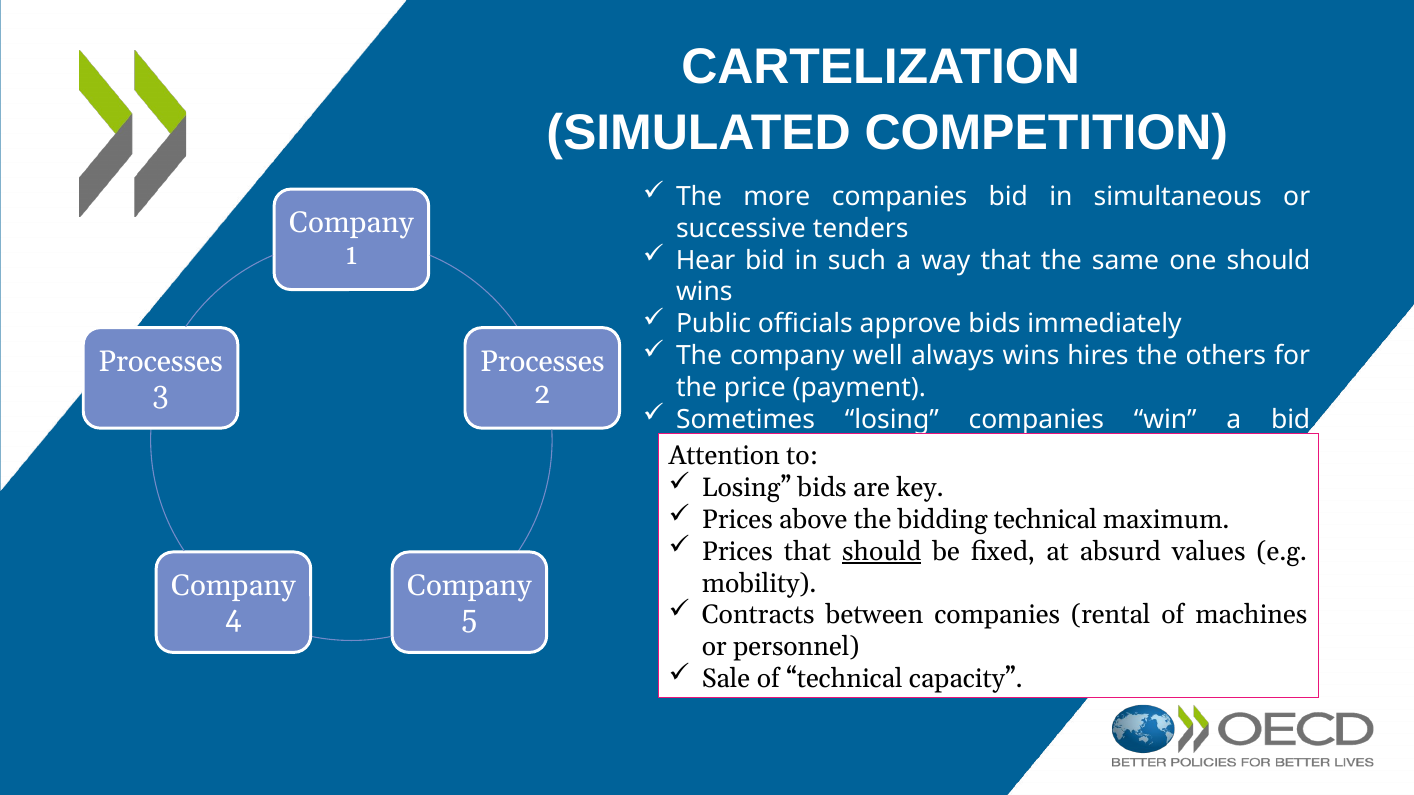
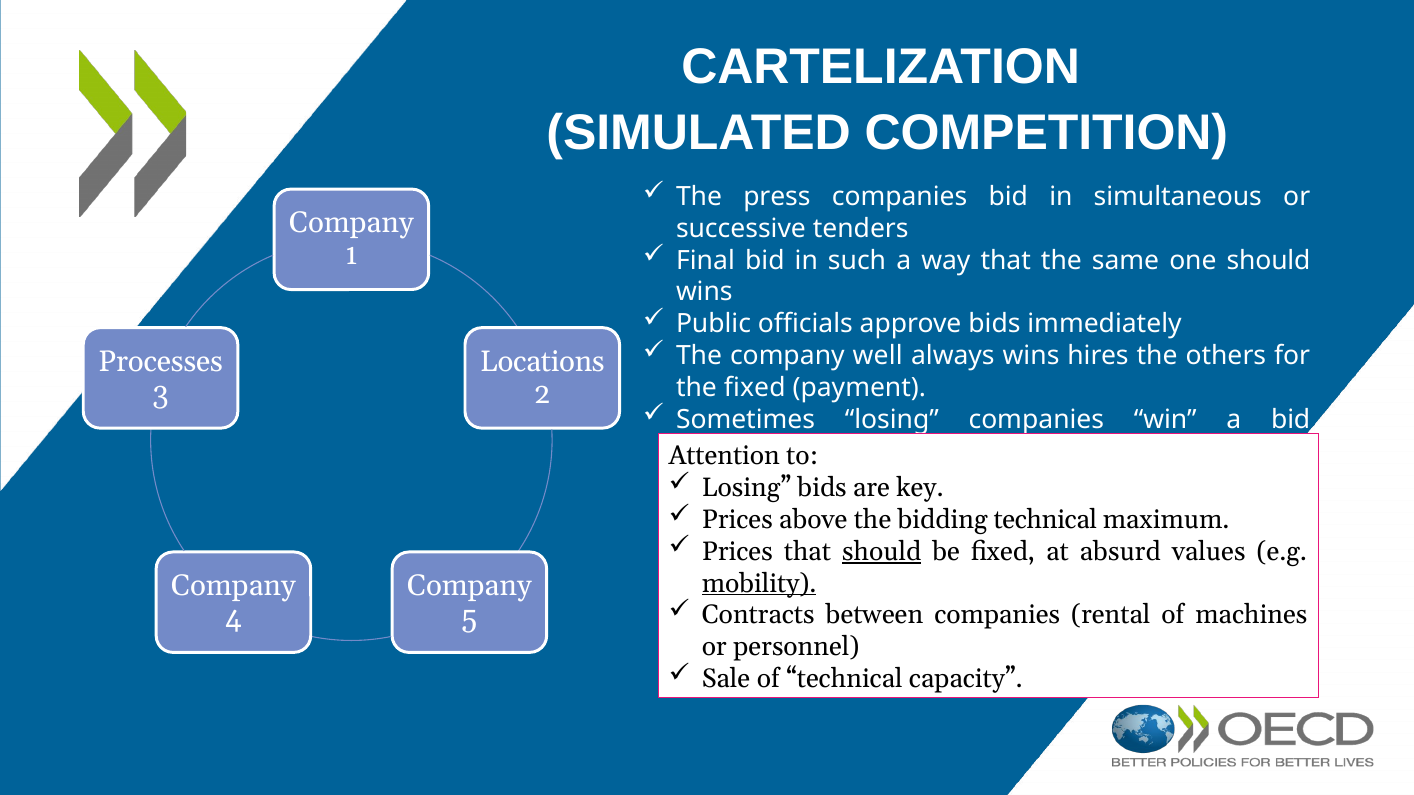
more: more -> press
Hear: Hear -> Final
Processes at (542, 362): Processes -> Locations
the price: price -> fixed
mobility underline: none -> present
